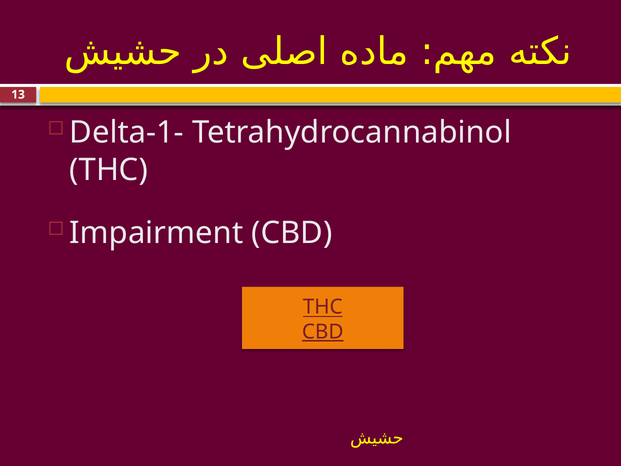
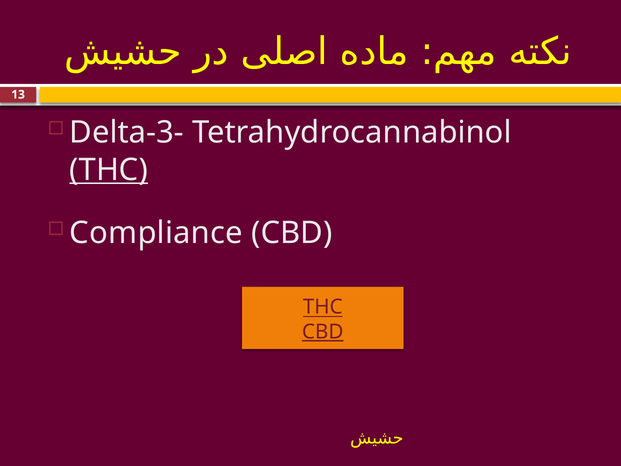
Delta-1-: Delta-1- -> Delta-3-
THC at (109, 170) underline: none -> present
Impairment: Impairment -> Compliance
